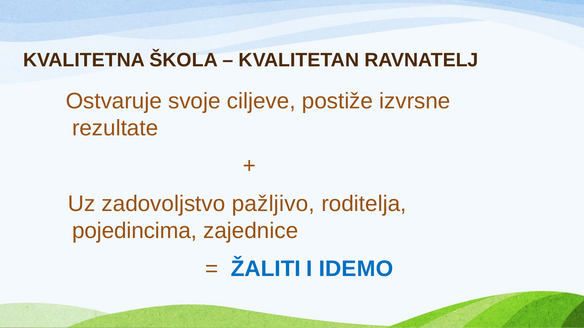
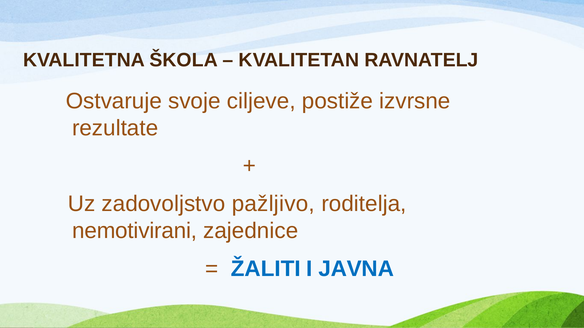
pojedincima: pojedincima -> nemotivirani
IDEMO: IDEMO -> JAVNA
